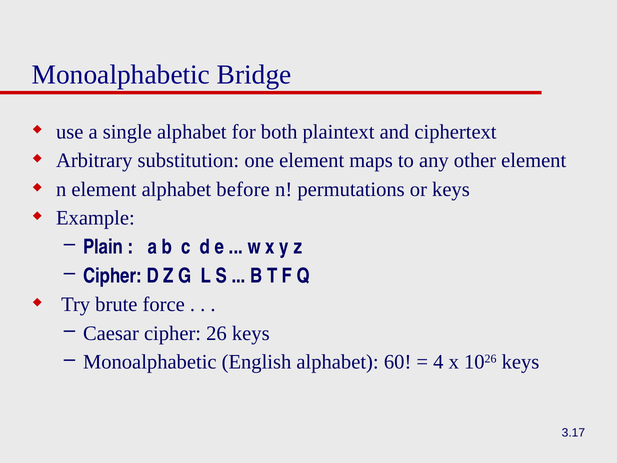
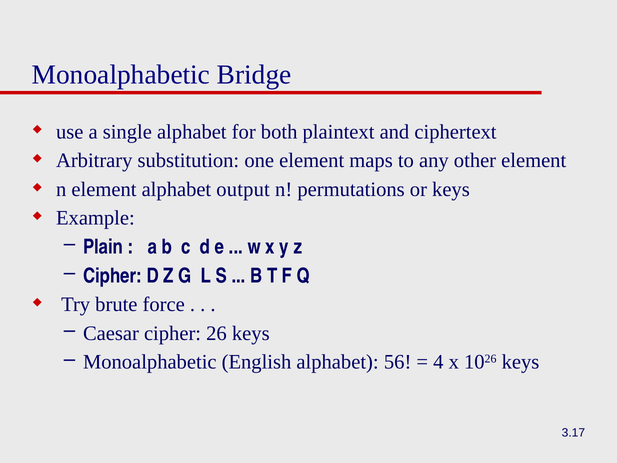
before: before -> output
60: 60 -> 56
